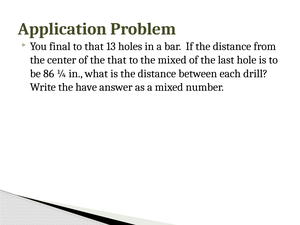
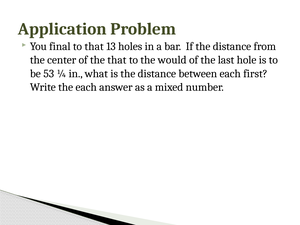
the mixed: mixed -> would
86: 86 -> 53
drill: drill -> first
the have: have -> each
